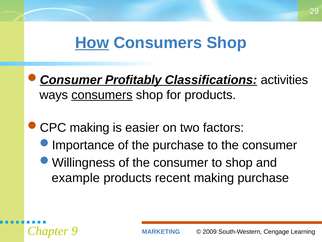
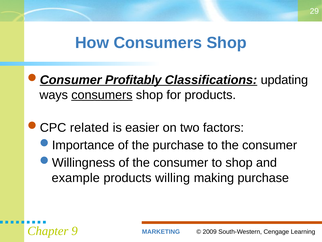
How underline: present -> none
activities: activities -> updating
making at (90, 127): making -> related
recent: recent -> willing
